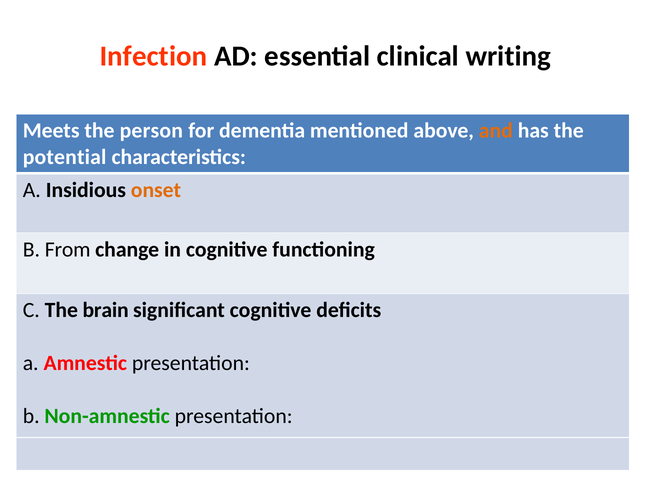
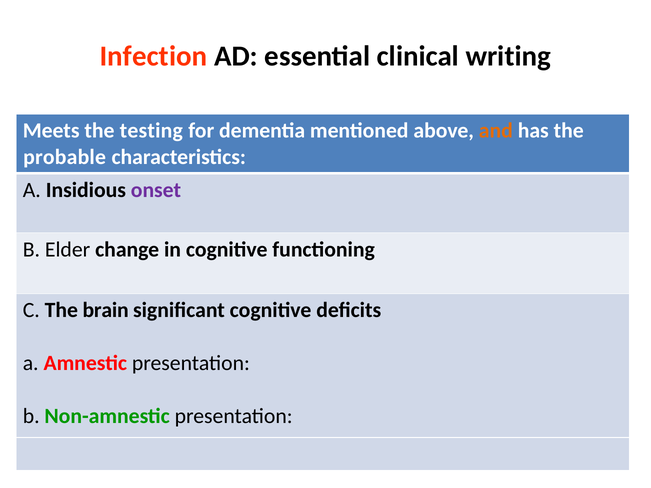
person: person -> testing
potential: potential -> probable
onset colour: orange -> purple
From: From -> Elder
